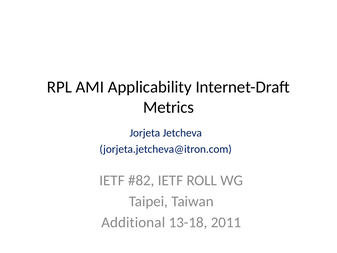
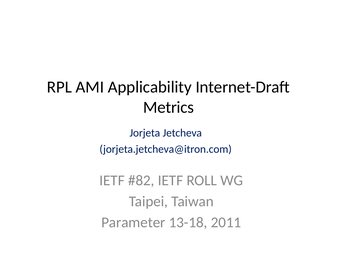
Additional: Additional -> Parameter
